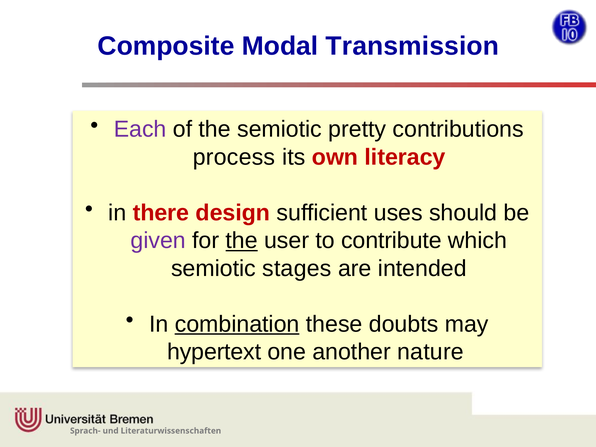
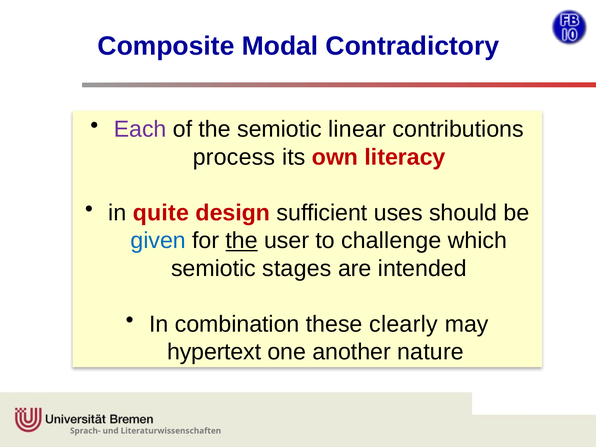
Transmission: Transmission -> Contradictory
pretty: pretty -> linear
there: there -> quite
given colour: purple -> blue
contribute: contribute -> challenge
combination underline: present -> none
doubts: doubts -> clearly
